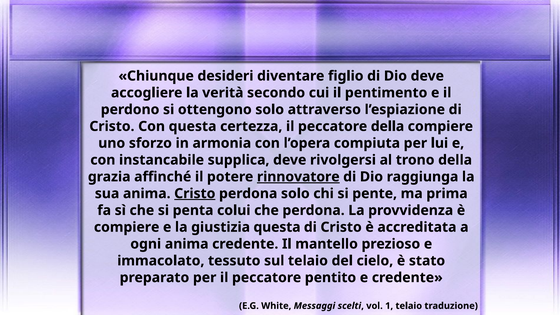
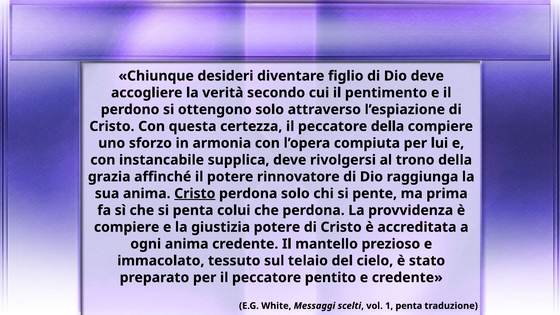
rinnovatore underline: present -> none
giustizia questa: questa -> potere
1 telaio: telaio -> penta
